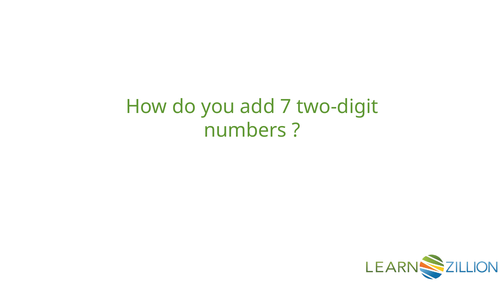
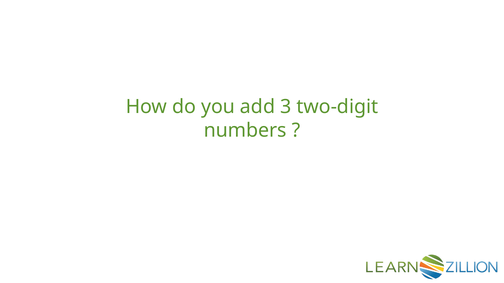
7: 7 -> 3
